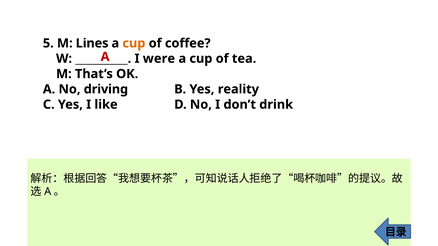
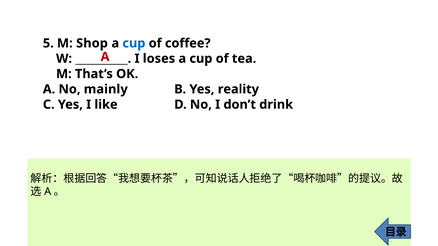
Lines: Lines -> Shop
cup at (134, 43) colour: orange -> blue
were: were -> loses
driving: driving -> mainly
